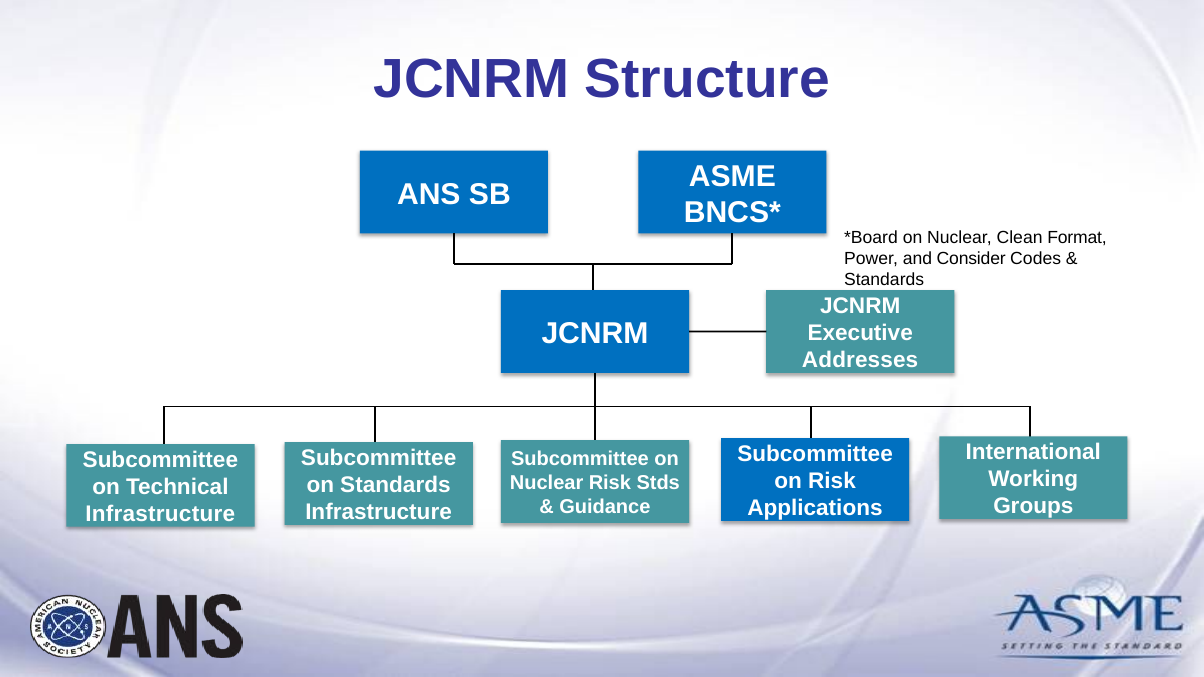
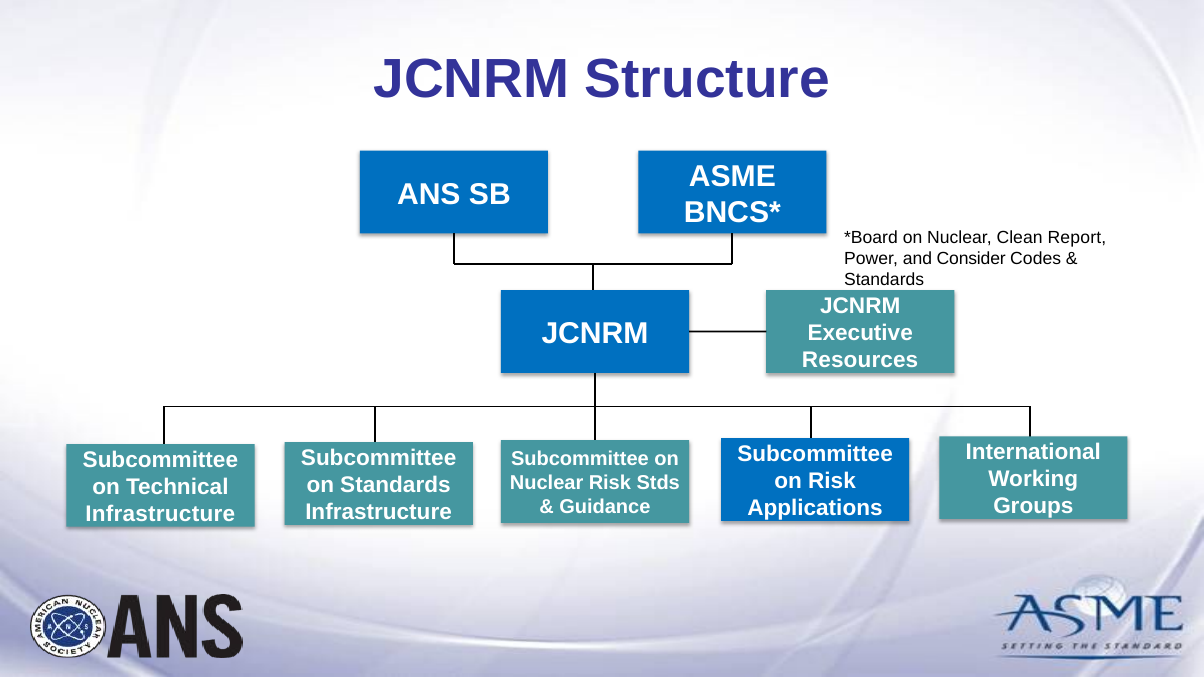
Format: Format -> Report
Addresses: Addresses -> Resources
